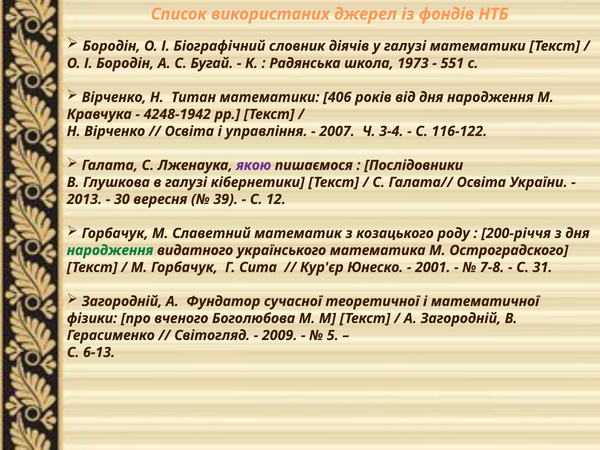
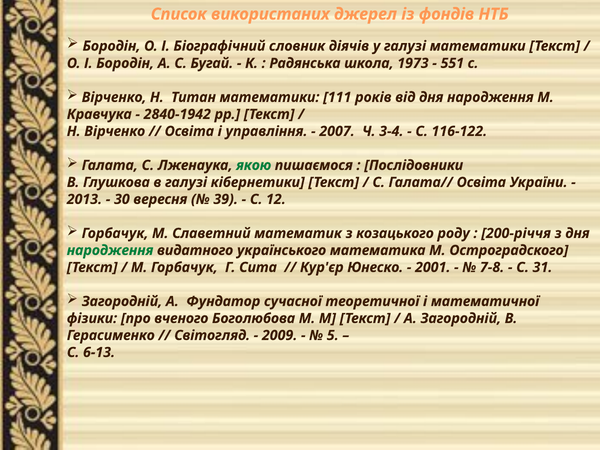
406: 406 -> 111
4248-1942: 4248-1942 -> 2840-1942
якою colour: purple -> green
